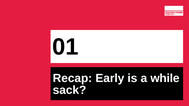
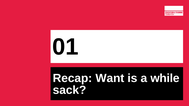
Early: Early -> Want
